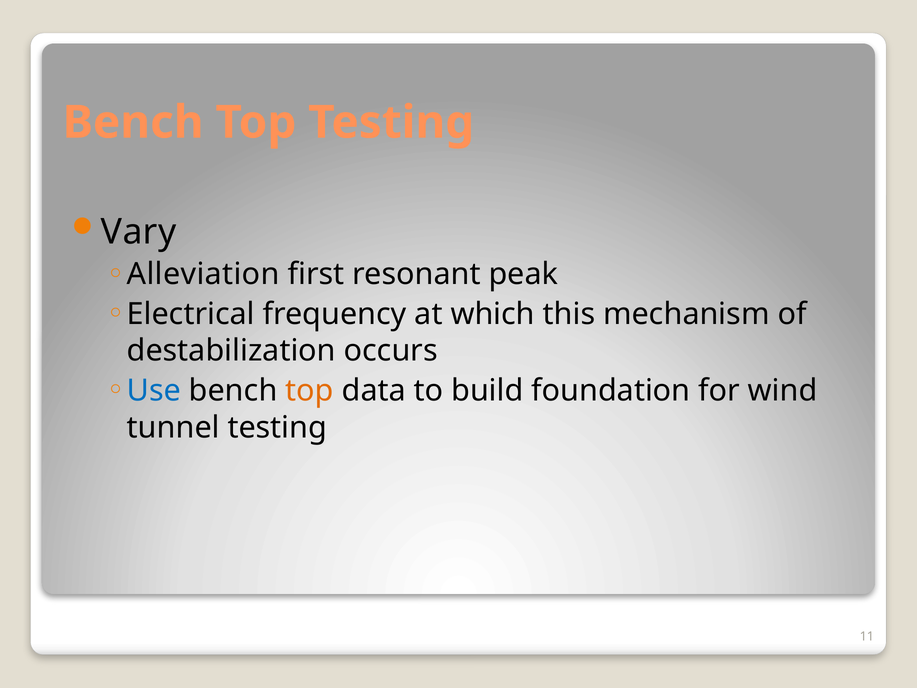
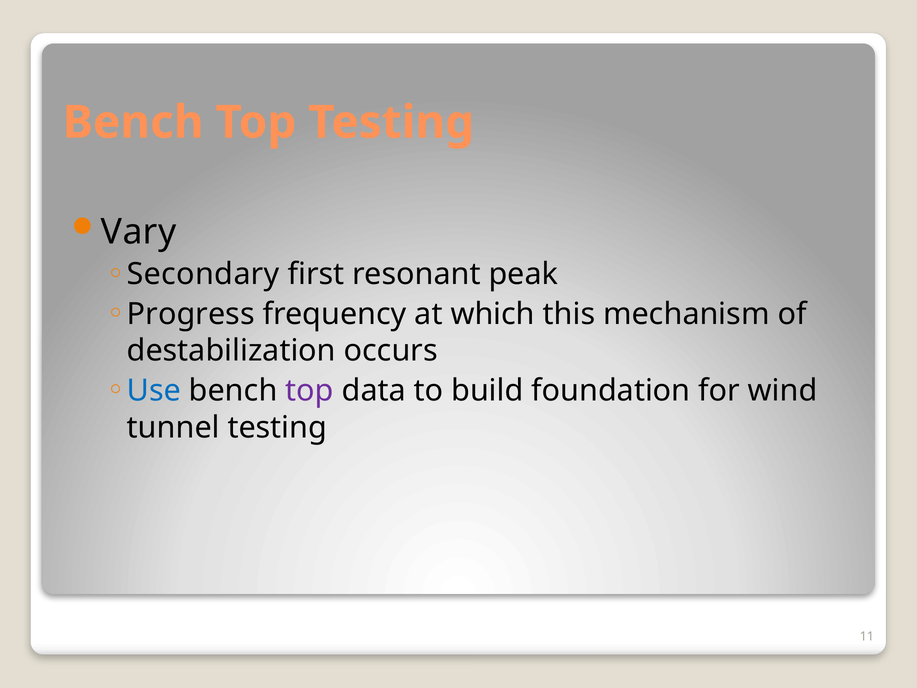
Alleviation: Alleviation -> Secondary
Electrical: Electrical -> Progress
top at (310, 391) colour: orange -> purple
